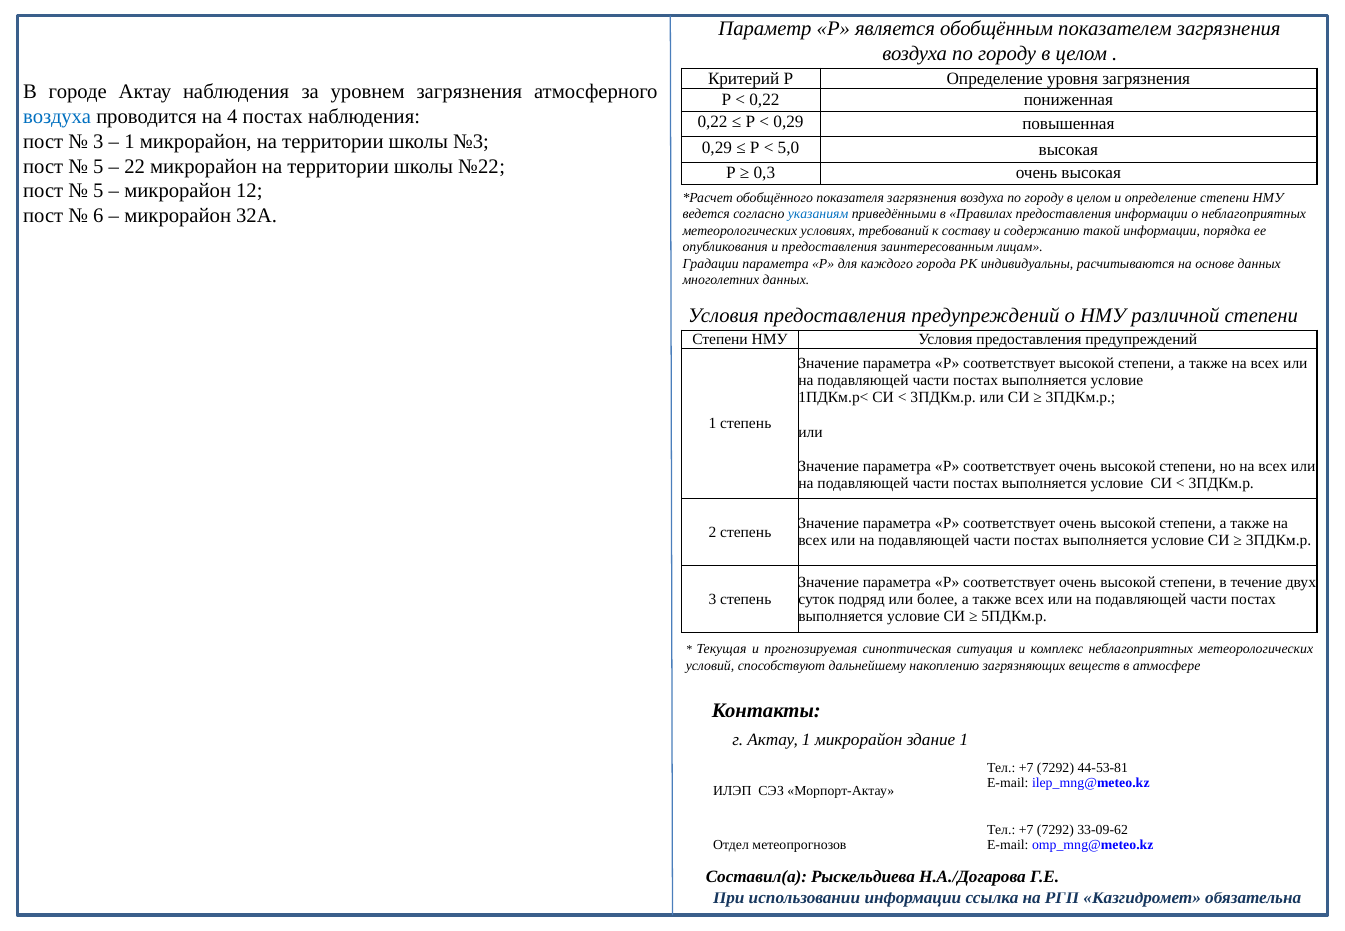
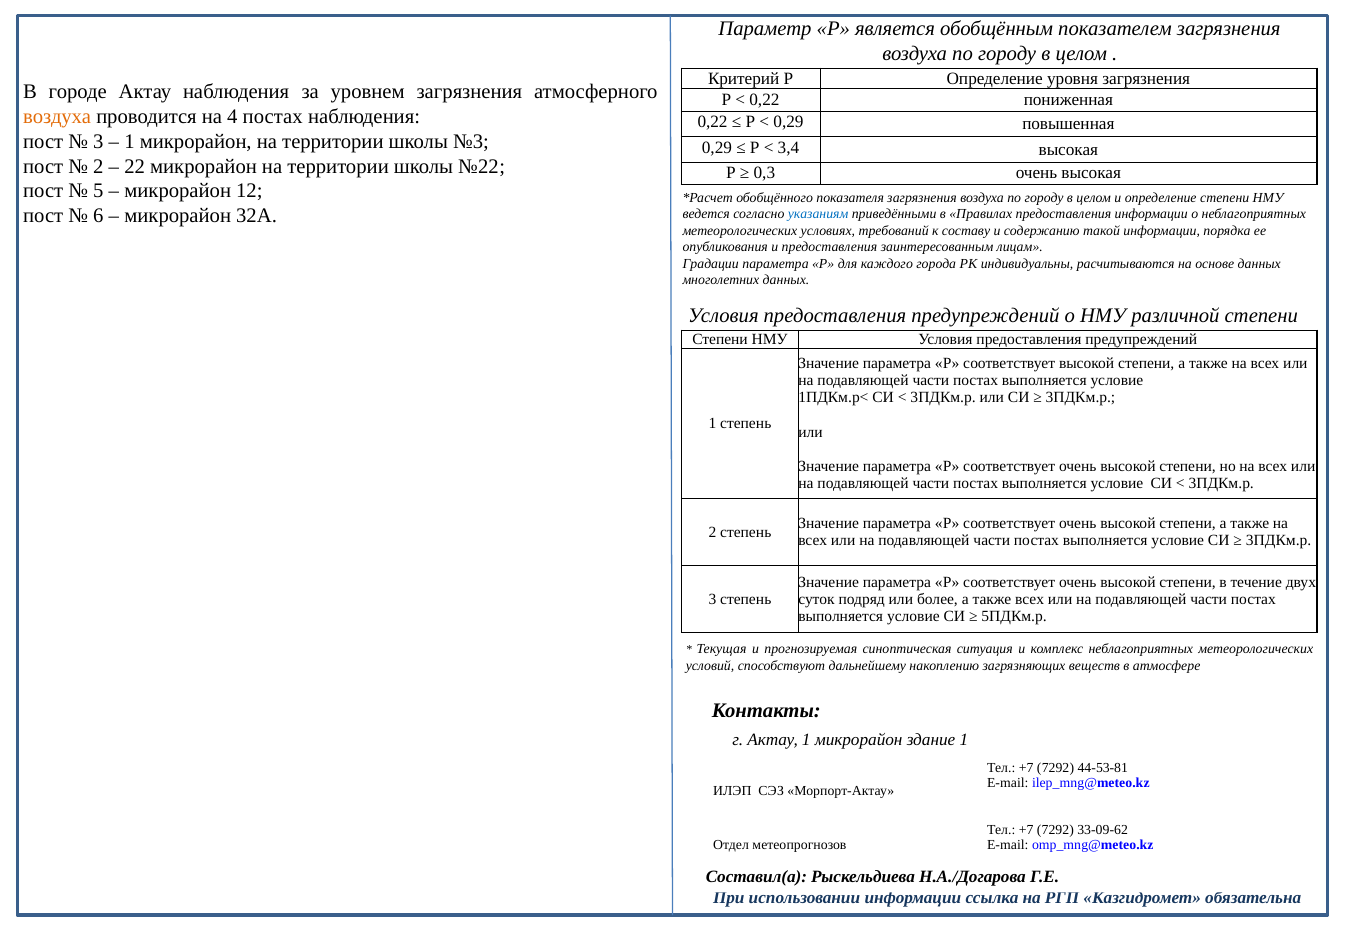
воздуха at (57, 117) colour: blue -> orange
5,0: 5,0 -> 3,4
5 at (98, 166): 5 -> 2
